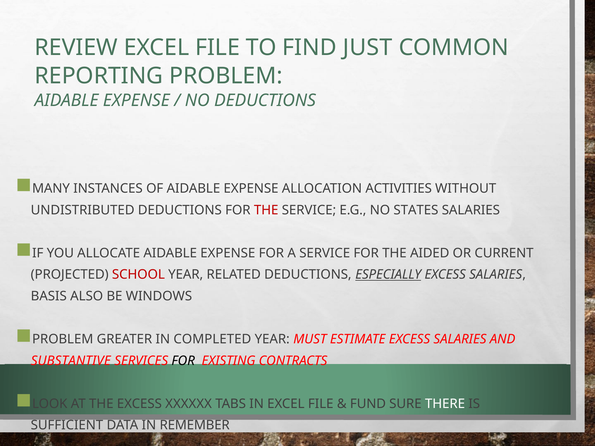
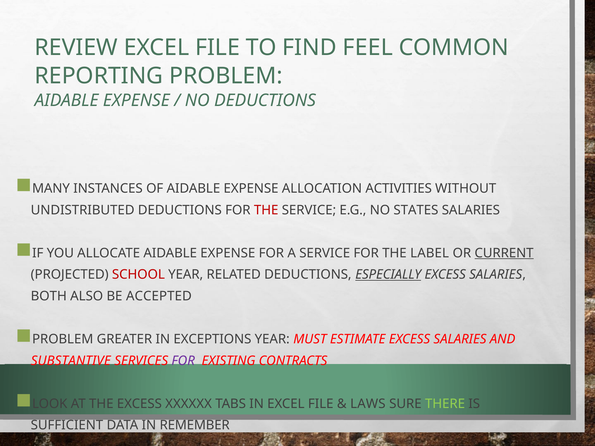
JUST: JUST -> FEEL
AIDED: AIDED -> LABEL
CURRENT underline: none -> present
BASIS: BASIS -> BOTH
WINDOWS: WINDOWS -> ACCEPTED
COMPLETED: COMPLETED -> EXCEPTIONS
FOR at (183, 361) colour: black -> purple
FUND: FUND -> LAWS
THERE colour: white -> light green
